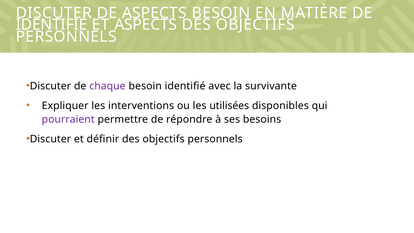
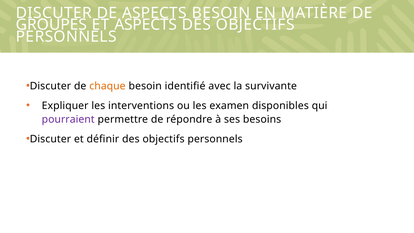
IDENTIFIÉ at (52, 25): IDENTIFIÉ -> GROUPES
chaque colour: purple -> orange
utilisées: utilisées -> examen
